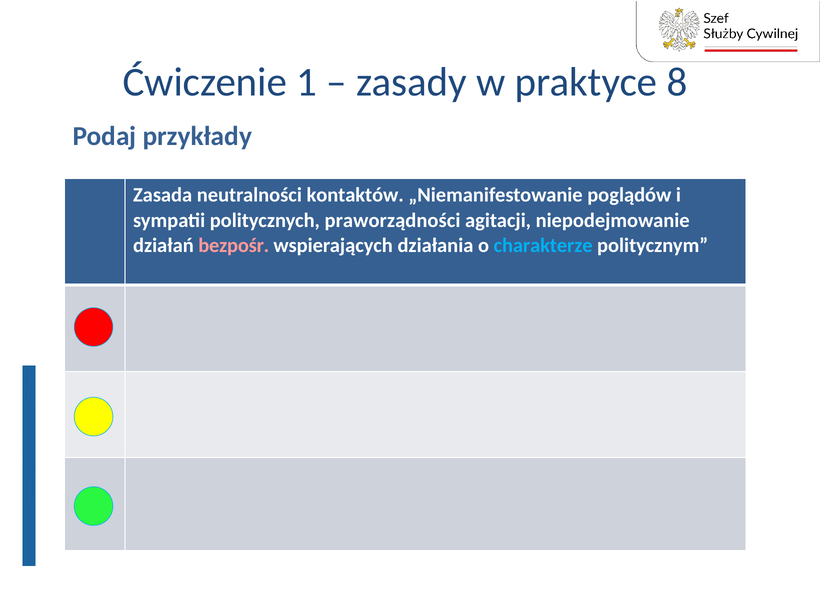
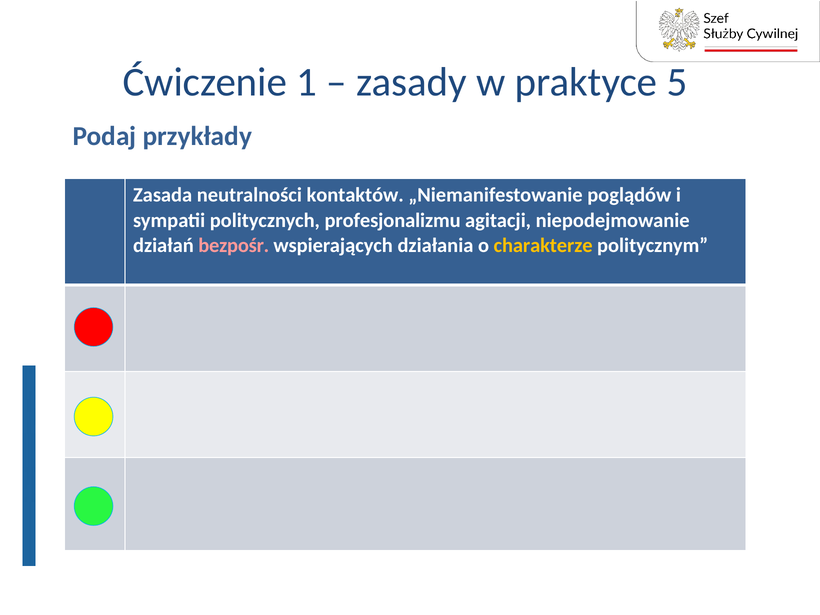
8: 8 -> 5
praworządności: praworządności -> profesjonalizmu
charakterze colour: light blue -> yellow
